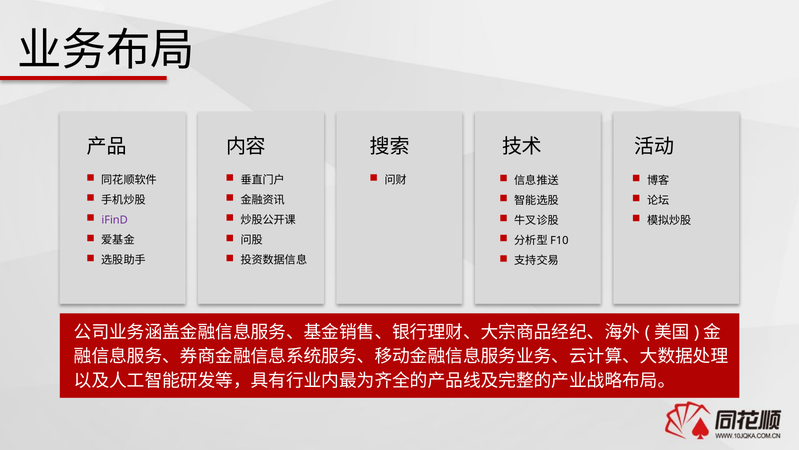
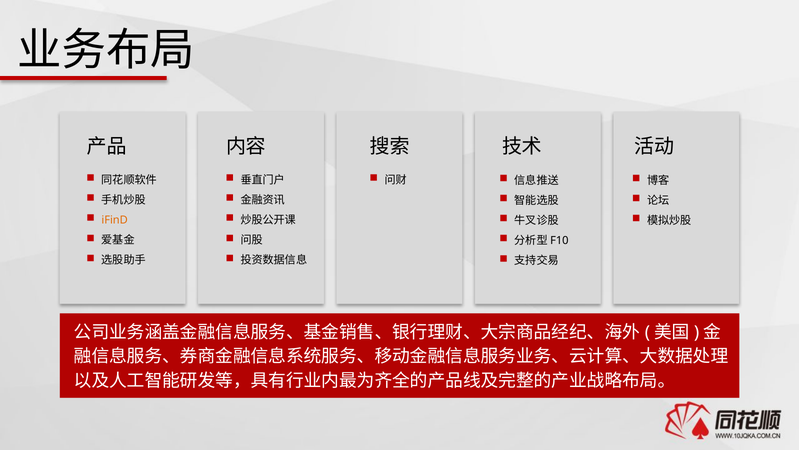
iFinD colour: purple -> orange
